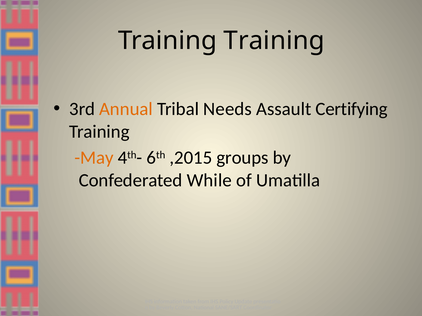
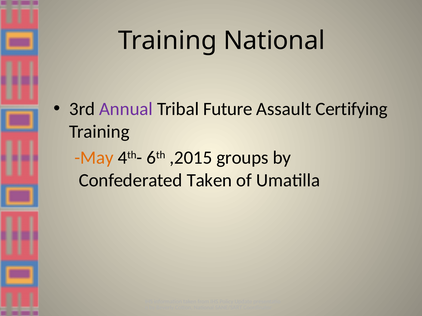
Training Training: Training -> National
Annual colour: orange -> purple
Needs: Needs -> Future
Confederated While: While -> Taken
